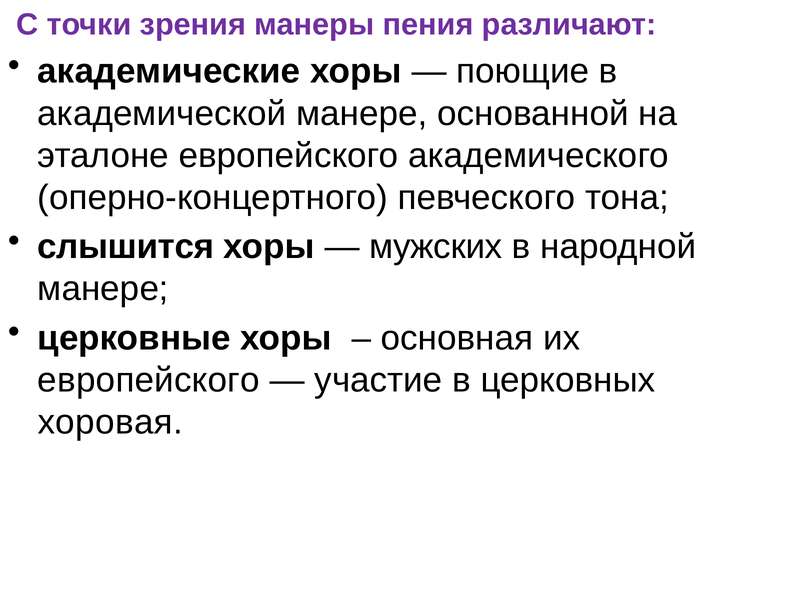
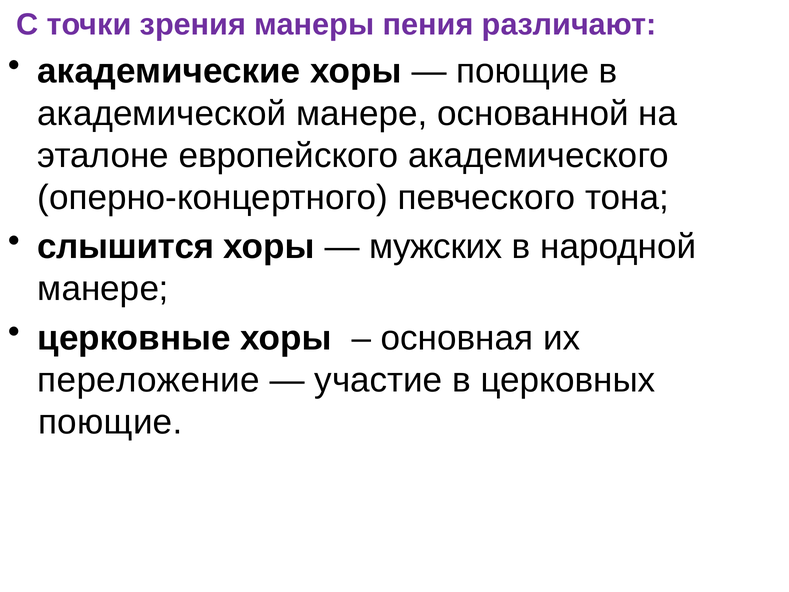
европейского at (149, 380): европейского -> переложение
хоровая at (110, 422): хоровая -> поющие
